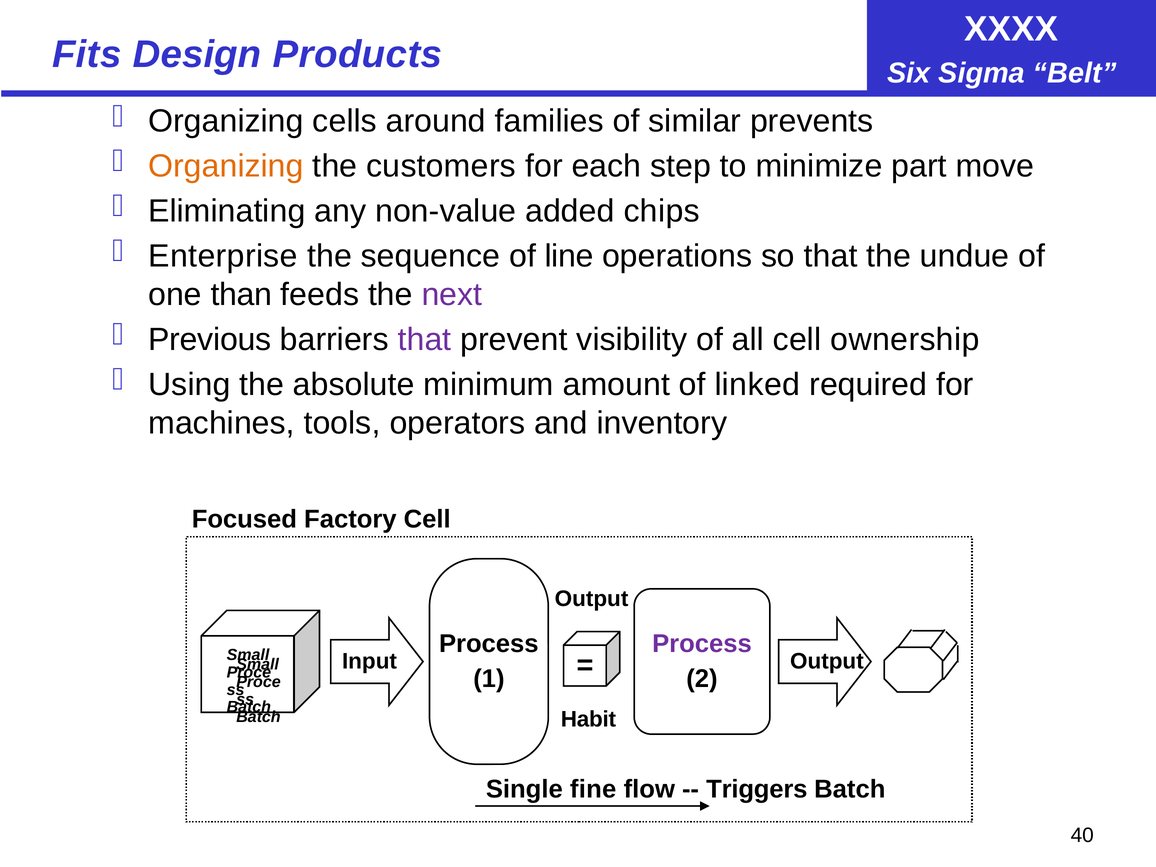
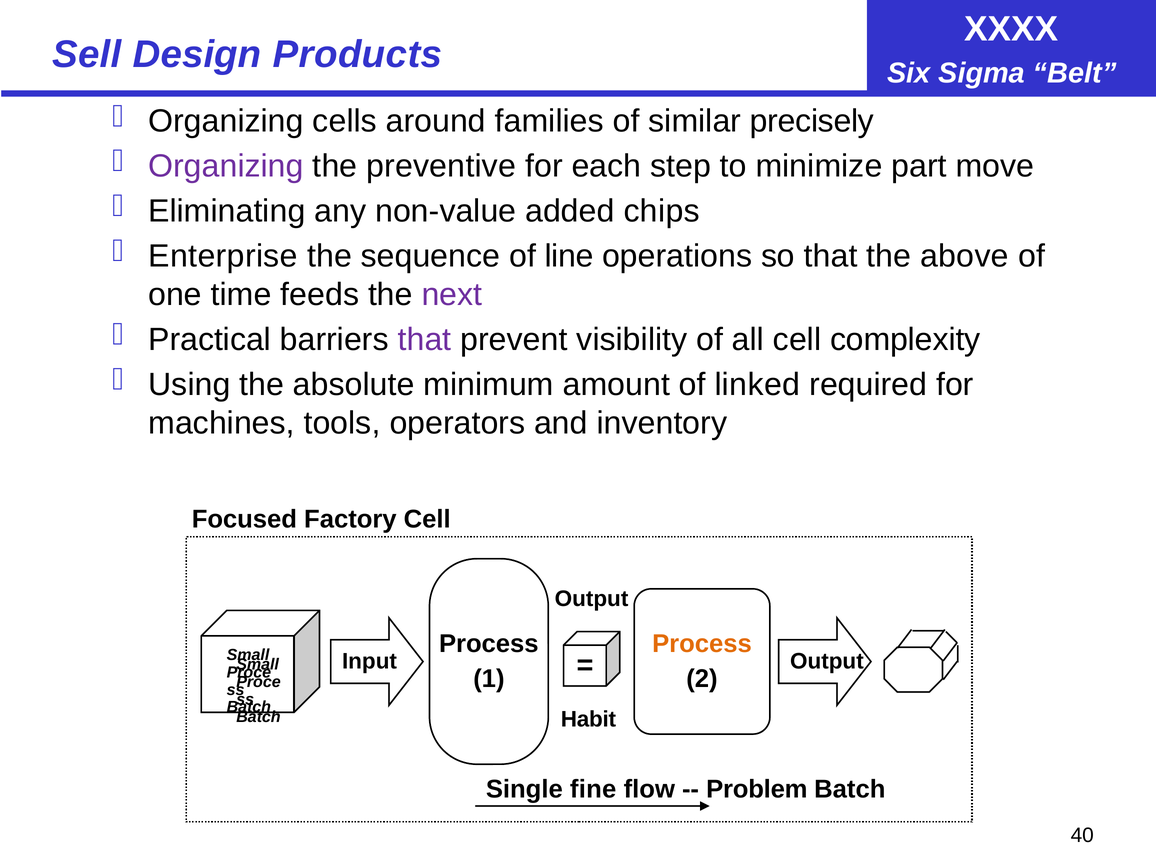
Fits: Fits -> Sell
prevents: prevents -> precisely
Organizing at (226, 166) colour: orange -> purple
customers: customers -> preventive
undue: undue -> above
than: than -> time
Previous: Previous -> Practical
ownership: ownership -> complexity
Process at (702, 644) colour: purple -> orange
Triggers: Triggers -> Problem
